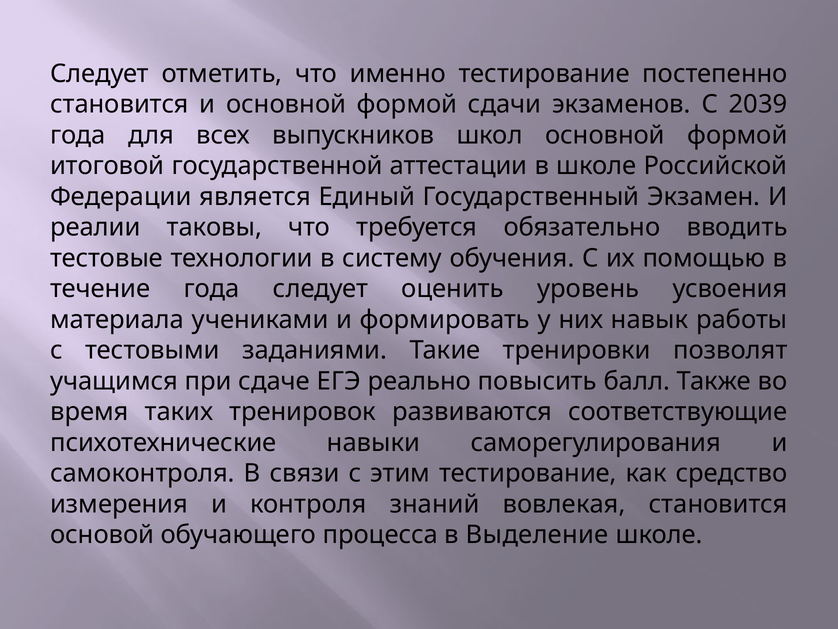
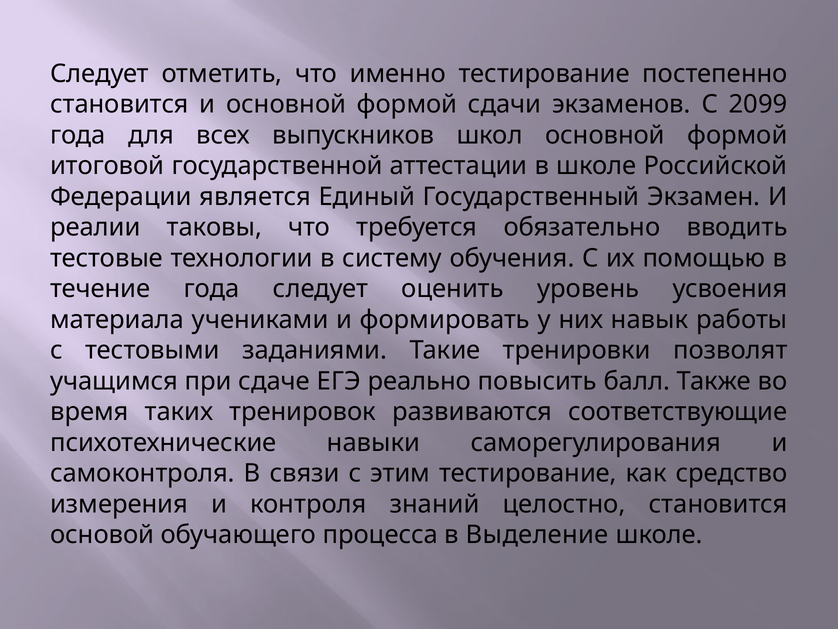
2039: 2039 -> 2099
вовлекая: вовлекая -> целостно
